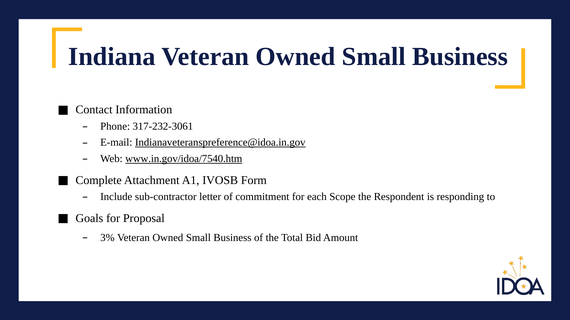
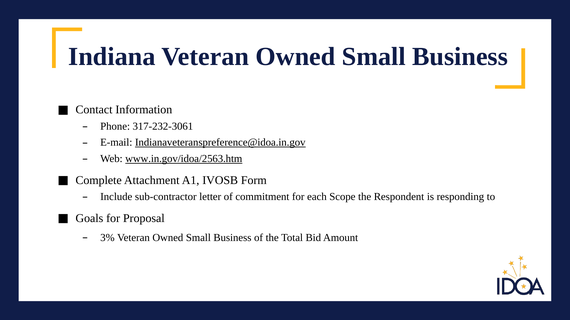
www.in.gov/idoa/7540.htm: www.in.gov/idoa/7540.htm -> www.in.gov/idoa/2563.htm
